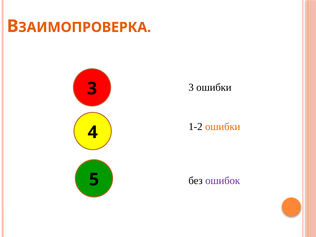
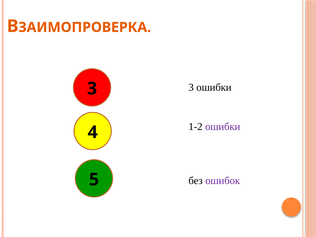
ошибки at (223, 127) colour: orange -> purple
